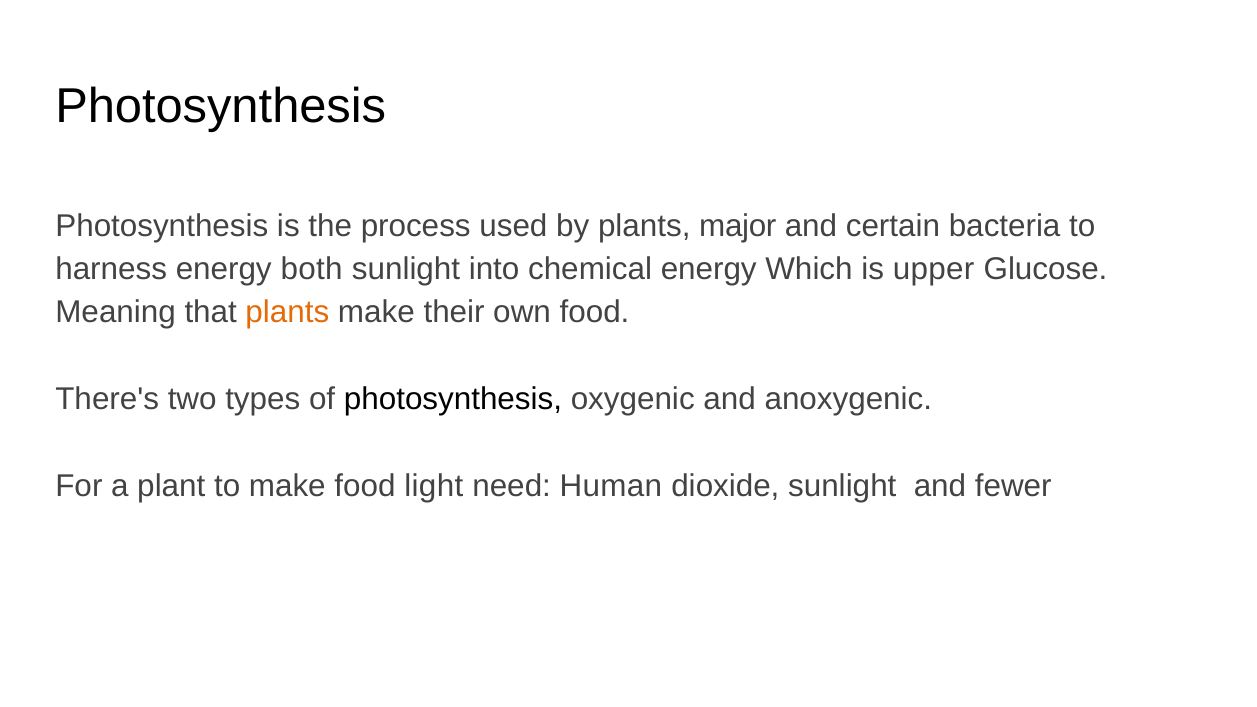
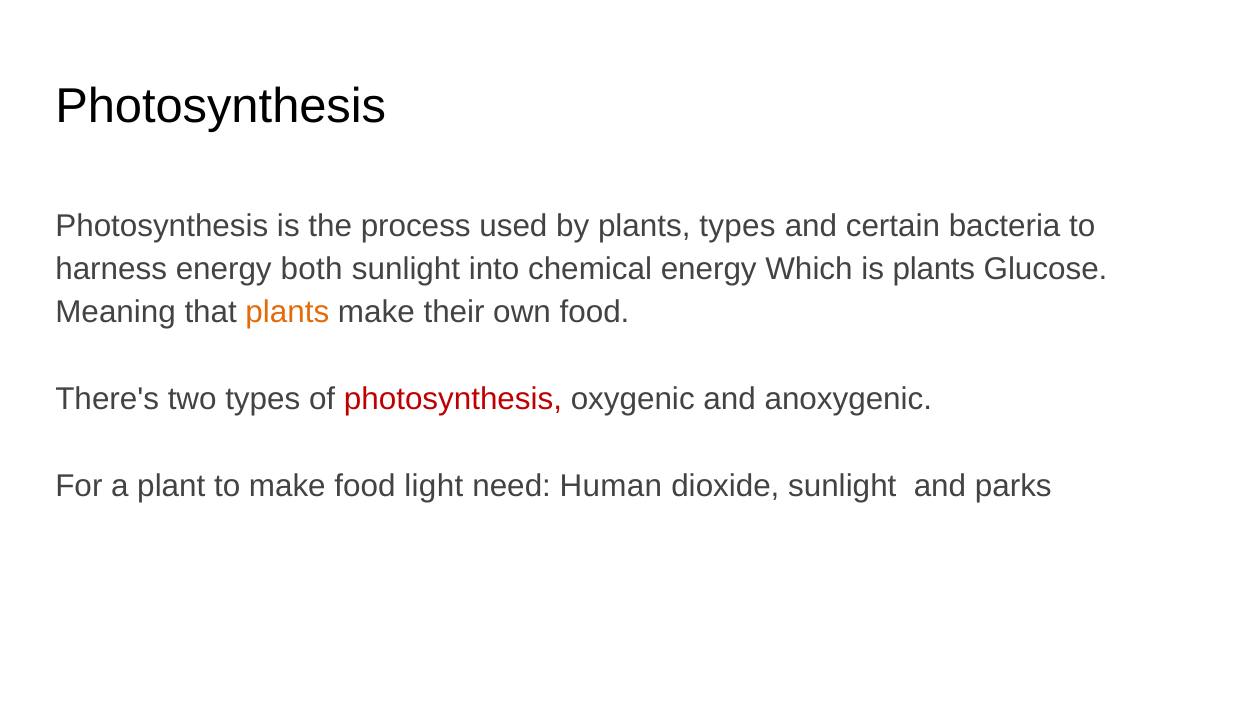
plants major: major -> types
is upper: upper -> plants
photosynthesis at (453, 399) colour: black -> red
fewer: fewer -> parks
